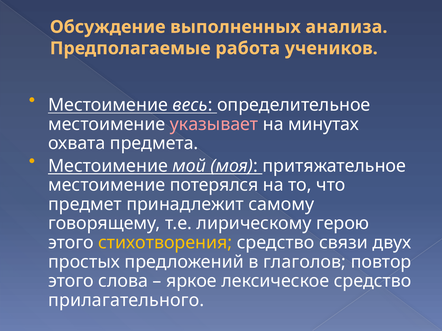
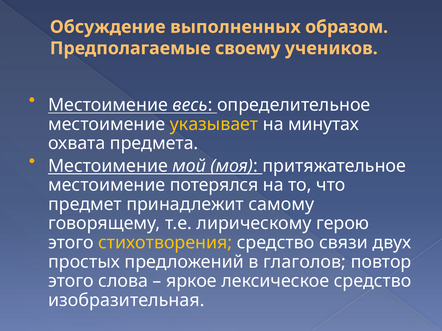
анализа: анализа -> образом
работа: работа -> своему
указывает colour: pink -> yellow
прилагательного: прилагательного -> изобразительная
